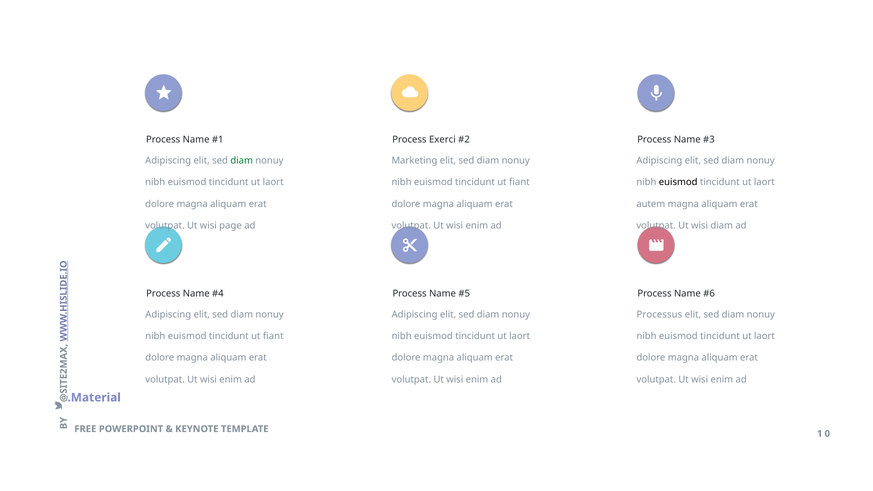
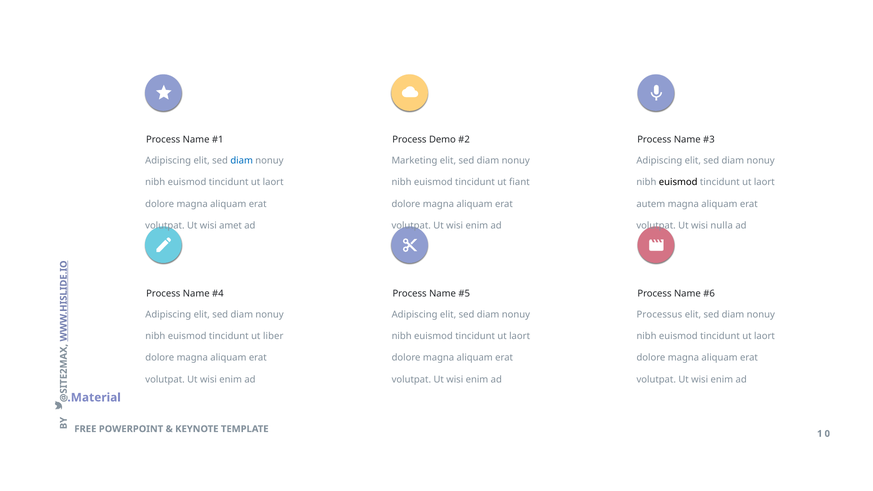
Exerci: Exerci -> Demo
diam at (242, 161) colour: green -> blue
page: page -> amet
wisi diam: diam -> nulla
fiant at (273, 336): fiant -> liber
